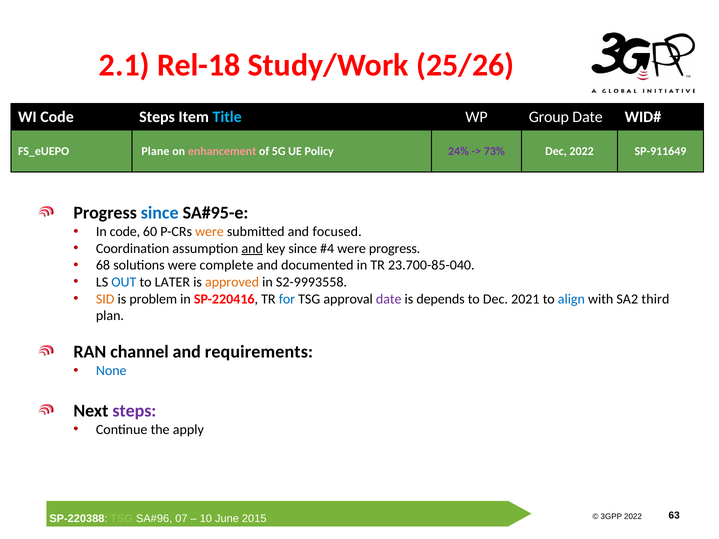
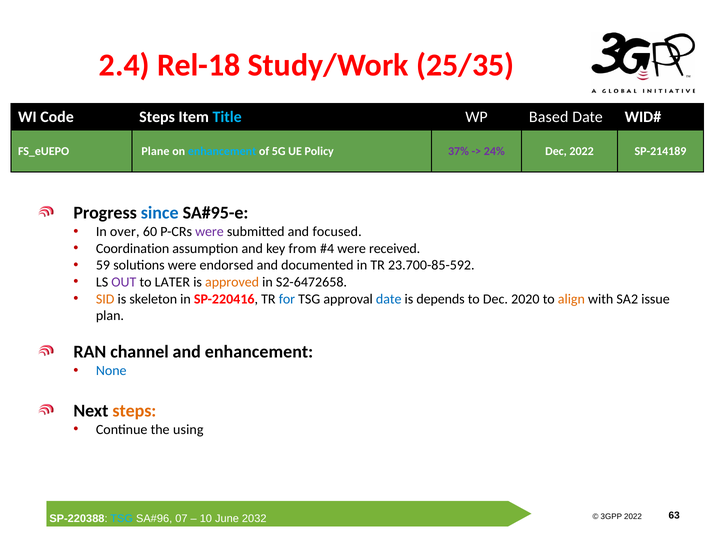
2.1: 2.1 -> 2.4
25/26: 25/26 -> 25/35
Group: Group -> Based
enhancement at (222, 151) colour: pink -> light blue
24%: 24% -> 37%
73%: 73% -> 24%
SP-911649: SP-911649 -> SP-214189
In code: code -> over
were at (209, 232) colour: orange -> purple
and at (252, 249) underline: present -> none
key since: since -> from
were progress: progress -> received
68: 68 -> 59
complete: complete -> endorsed
23.700-85-040: 23.700-85-040 -> 23.700-85-592
OUT colour: blue -> purple
S2-9993558: S2-9993558 -> S2-6472658
problem: problem -> skeleton
date at (389, 299) colour: purple -> blue
2021: 2021 -> 2020
align colour: blue -> orange
third: third -> issue
and requirements: requirements -> enhancement
steps at (134, 411) colour: purple -> orange
apply: apply -> using
TSG at (122, 519) colour: light green -> light blue
2015: 2015 -> 2032
